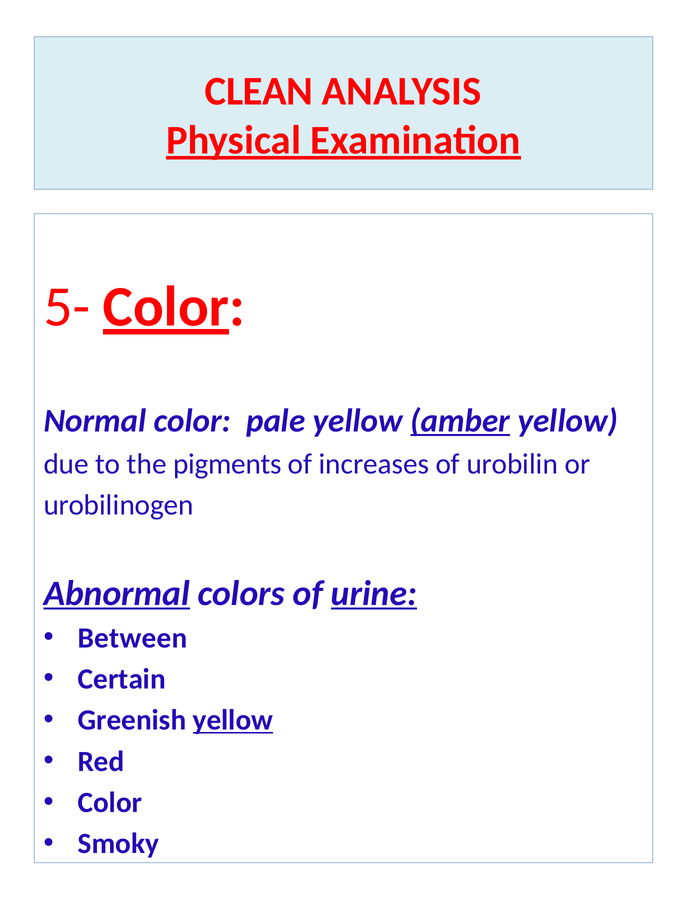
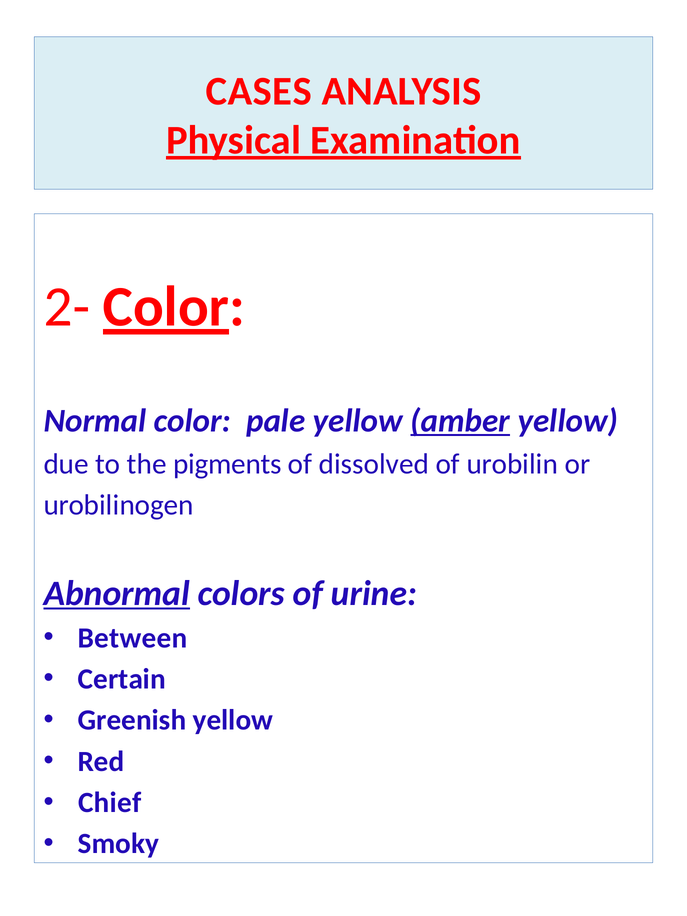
CLEAN: CLEAN -> CASES
5-: 5- -> 2-
increases: increases -> dissolved
urine underline: present -> none
yellow at (233, 720) underline: present -> none
Color at (110, 803): Color -> Chief
